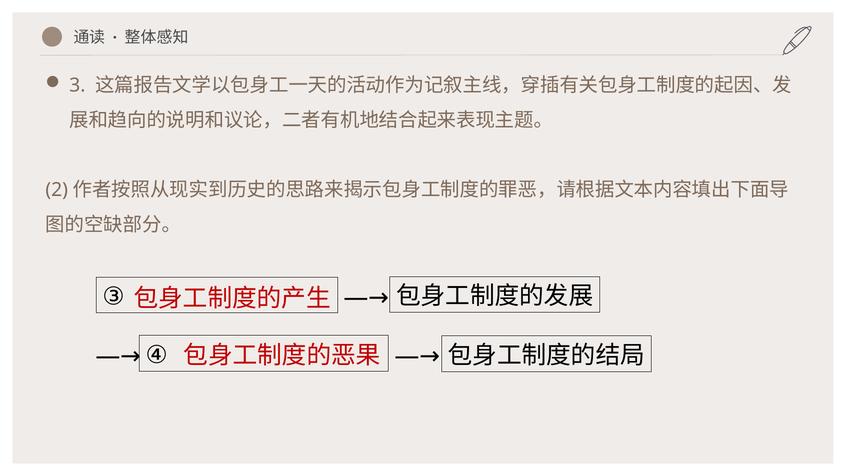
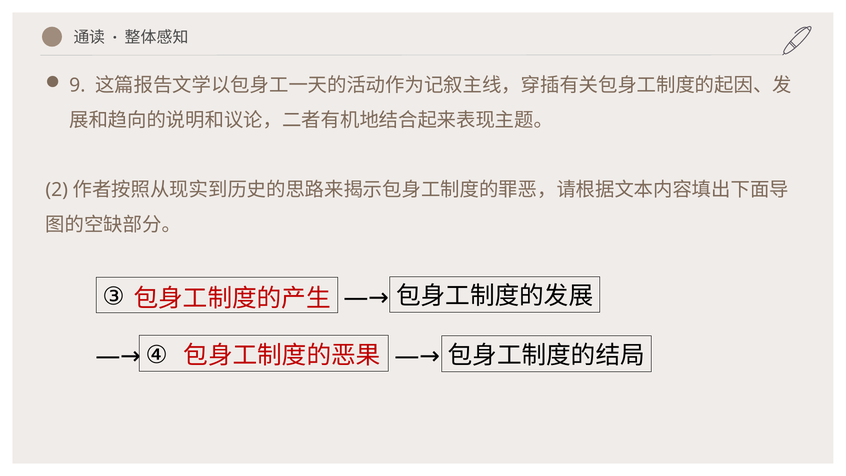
3: 3 -> 9
